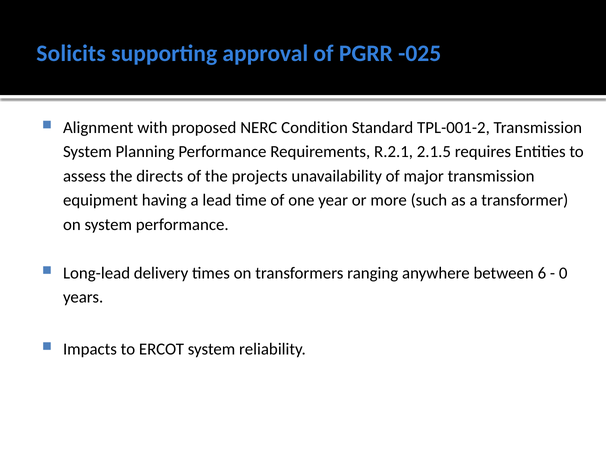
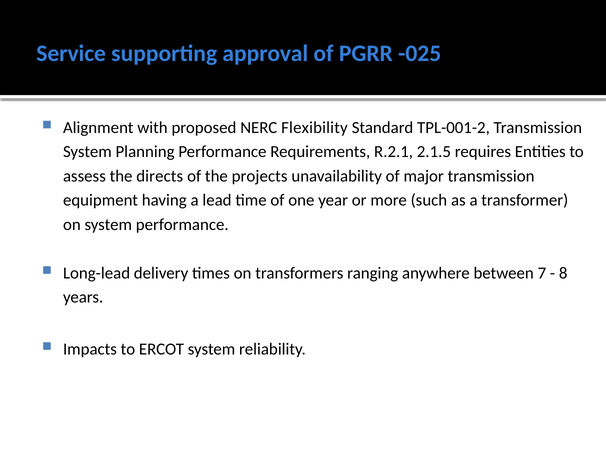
Solicits: Solicits -> Service
Condition: Condition -> Flexibility
6: 6 -> 7
0: 0 -> 8
